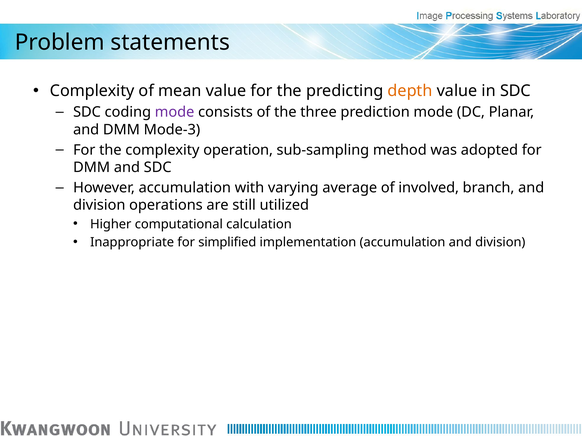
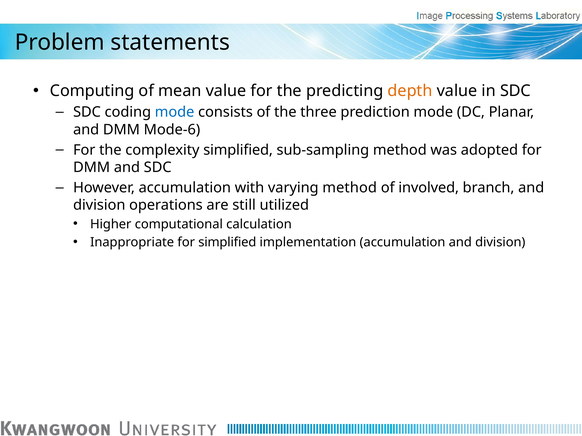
Complexity at (92, 91): Complexity -> Computing
mode at (175, 112) colour: purple -> blue
Mode-3: Mode-3 -> Mode-6
complexity operation: operation -> simplified
varying average: average -> method
